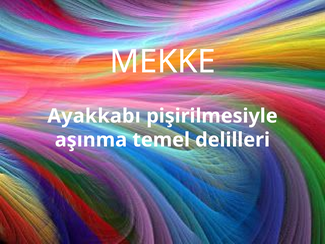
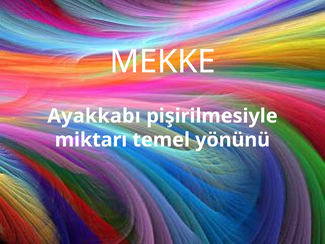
aşınma: aşınma -> miktarı
delilleri: delilleri -> yönünü
